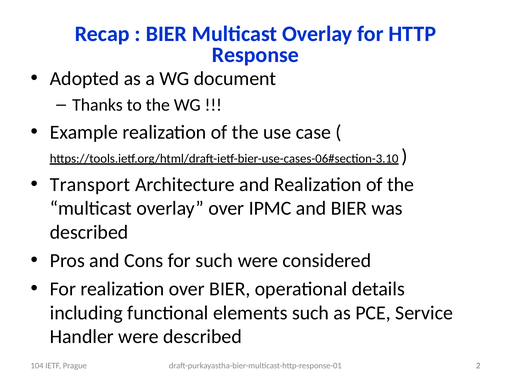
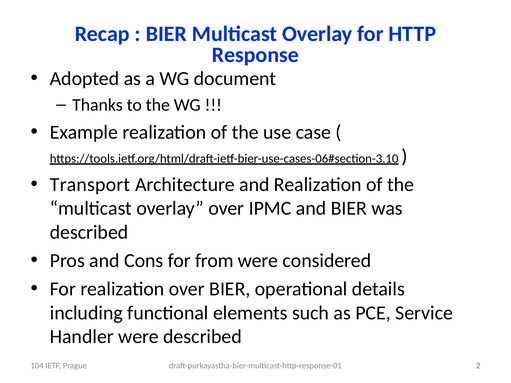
for such: such -> from
